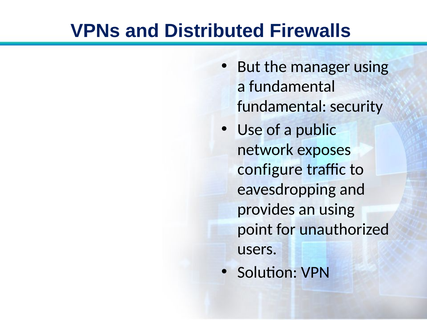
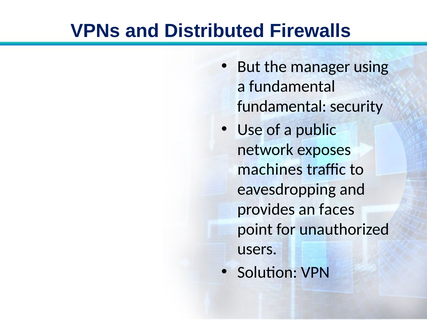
configure: configure -> machines
an using: using -> faces
